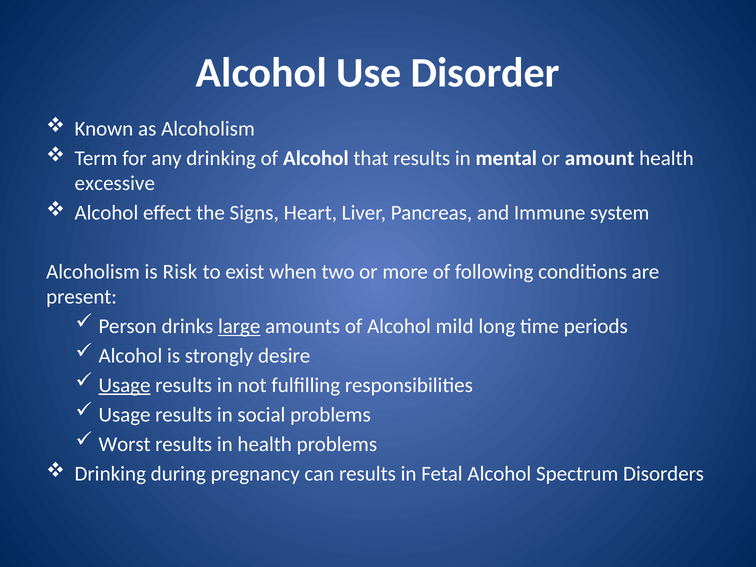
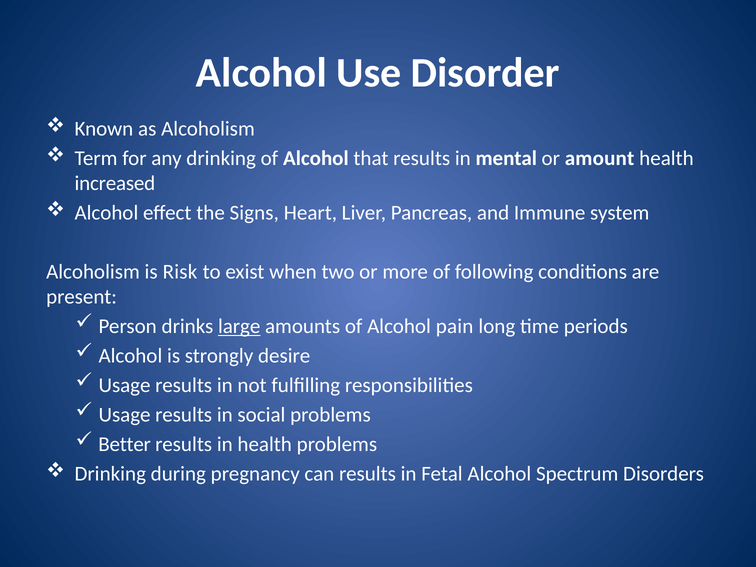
excessive: excessive -> increased
mild: mild -> pain
Usage at (125, 385) underline: present -> none
Worst: Worst -> Better
